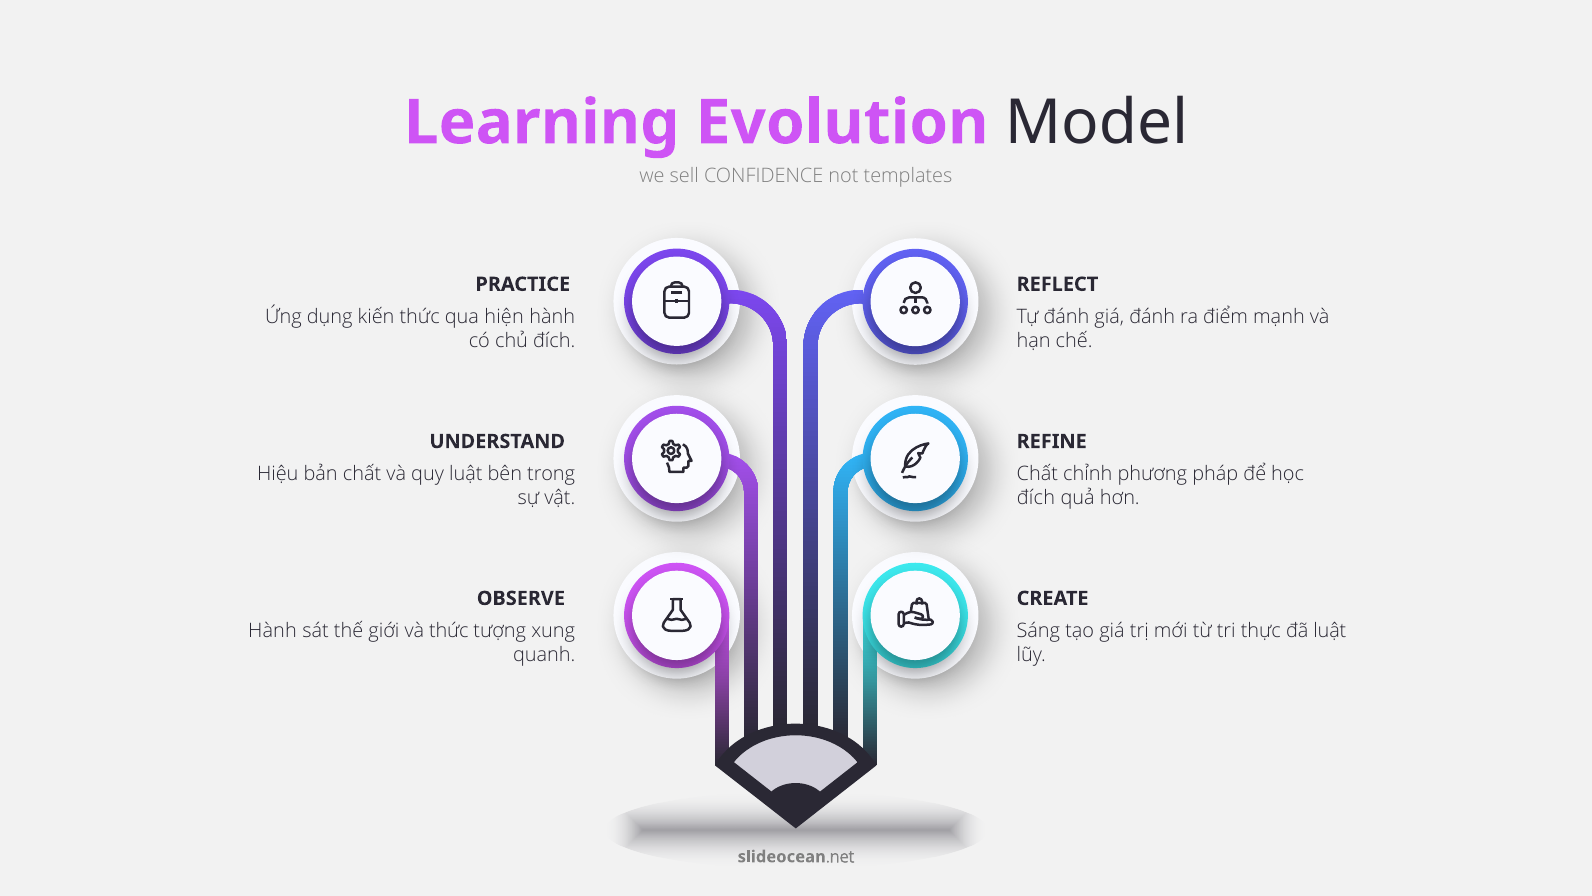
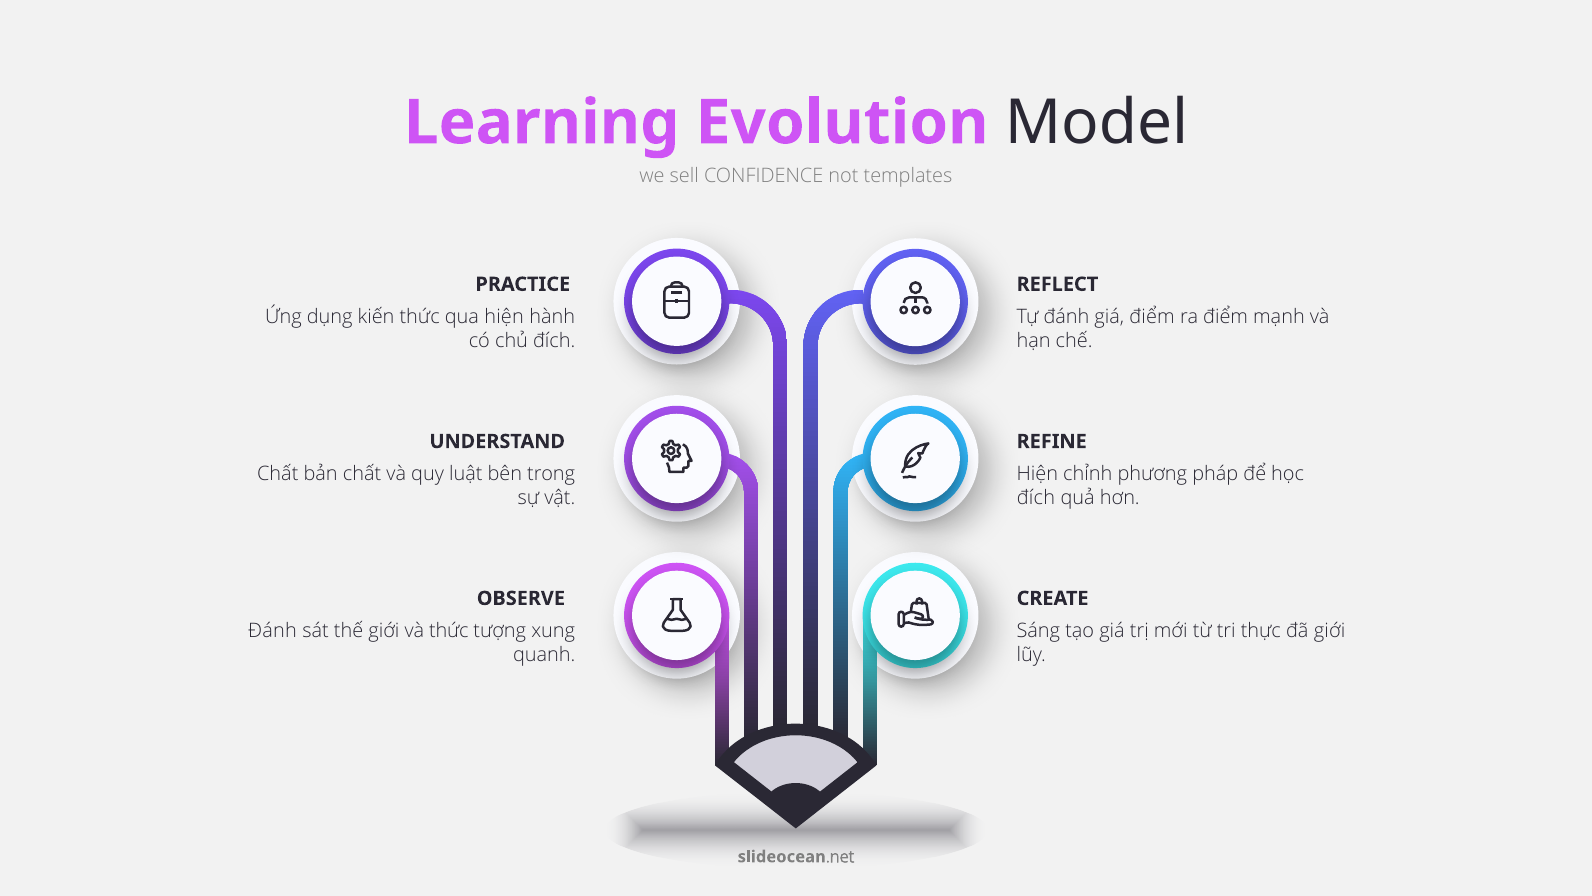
giá đánh: đánh -> điểm
Hiệu at (278, 474): Hiệu -> Chất
Chất at (1037, 474): Chất -> Hiện
Hành at (272, 631): Hành -> Đánh
đã luật: luật -> giới
